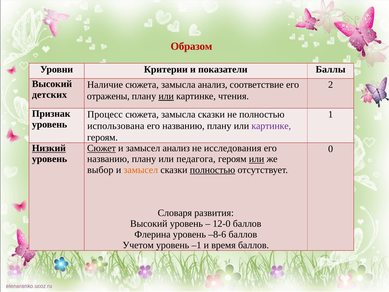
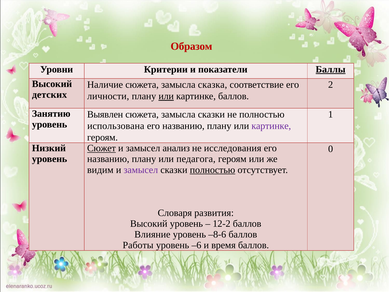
Баллы underline: none -> present
замысла анализ: анализ -> сказка
отражены: отражены -> личности
картинке чтения: чтения -> баллов
Признак: Признак -> Занятию
Процесс: Процесс -> Выявлен
Низкий underline: present -> none
или at (257, 159) underline: present -> none
выбор: выбор -> видим
замысел at (141, 170) colour: orange -> purple
12-0: 12-0 -> 12-2
Флерина: Флерина -> Влияние
Учетом: Учетом -> Работы
–1: –1 -> –6
